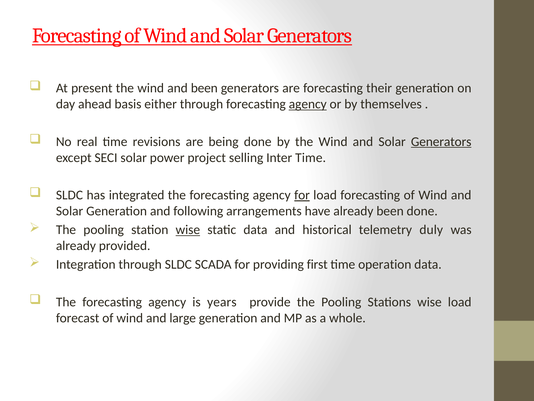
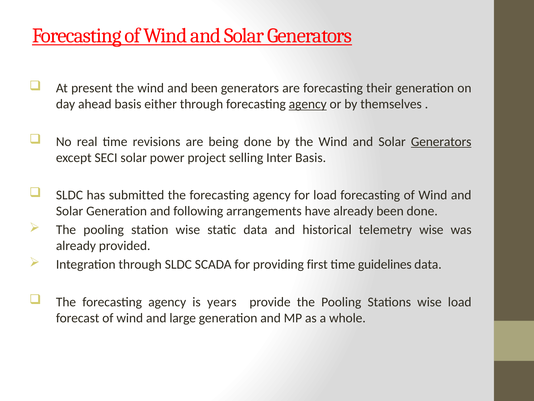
Inter Time: Time -> Basis
integrated: integrated -> submitted
for at (302, 195) underline: present -> none
wise at (188, 230) underline: present -> none
telemetry duly: duly -> wise
operation: operation -> guidelines
